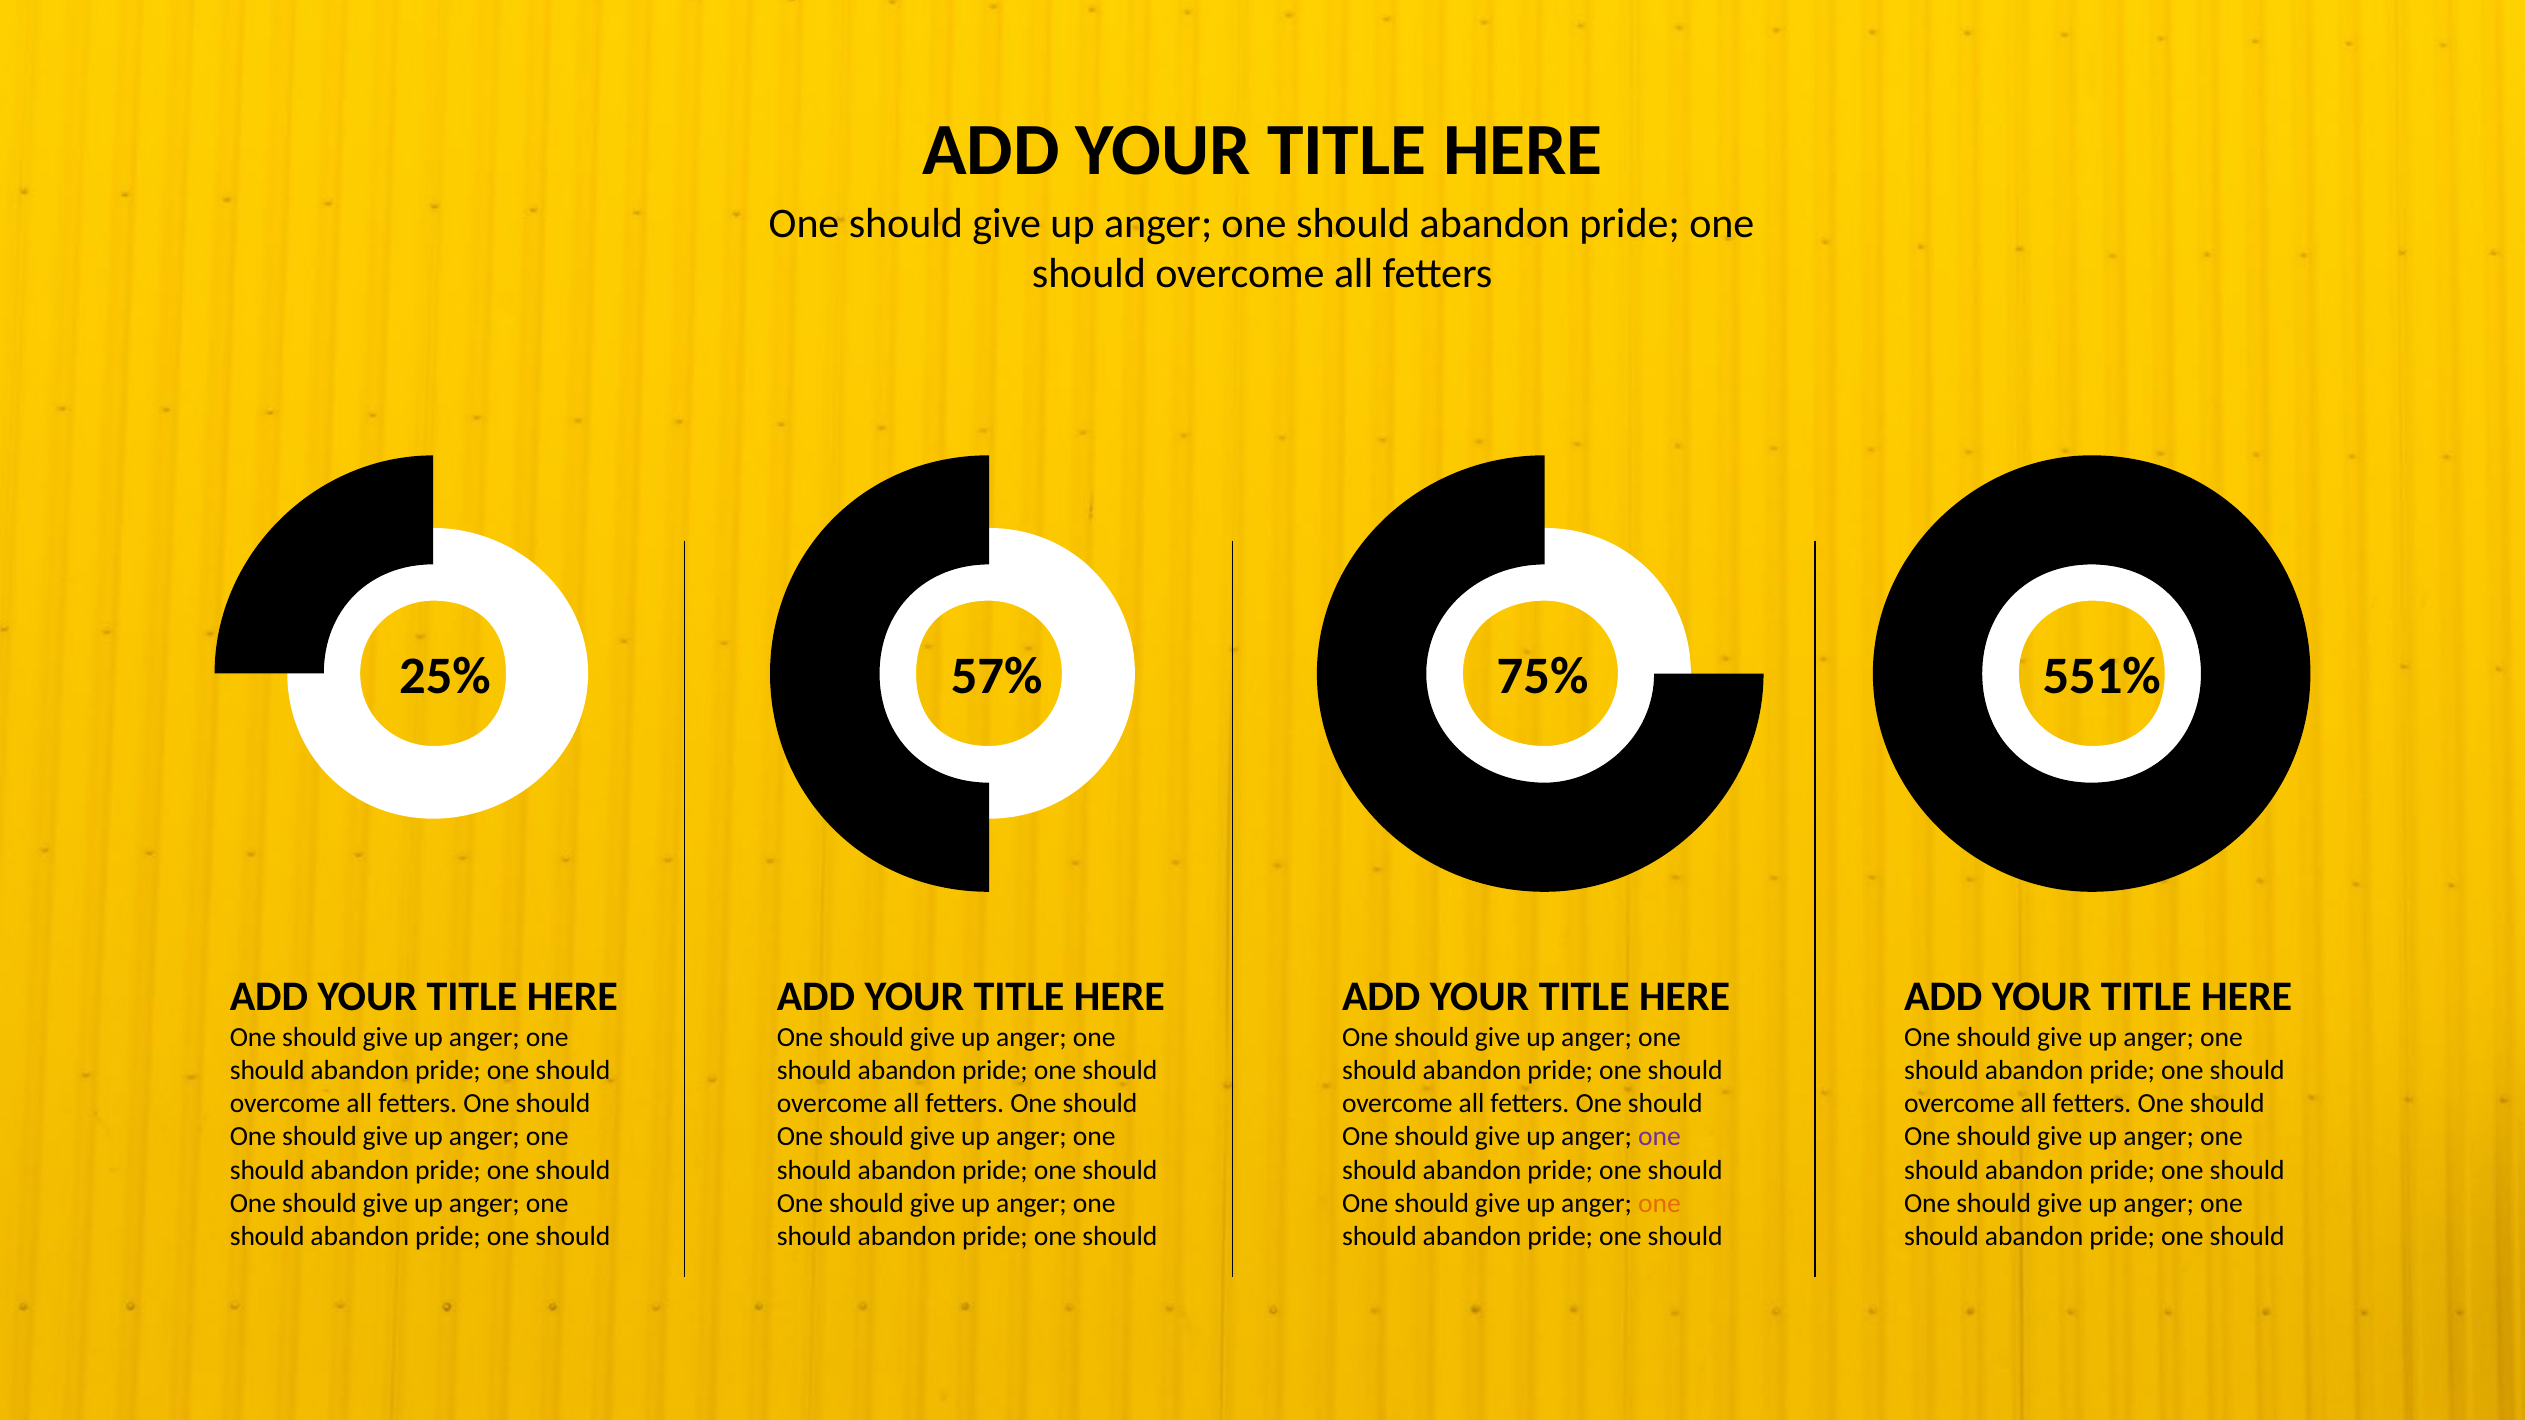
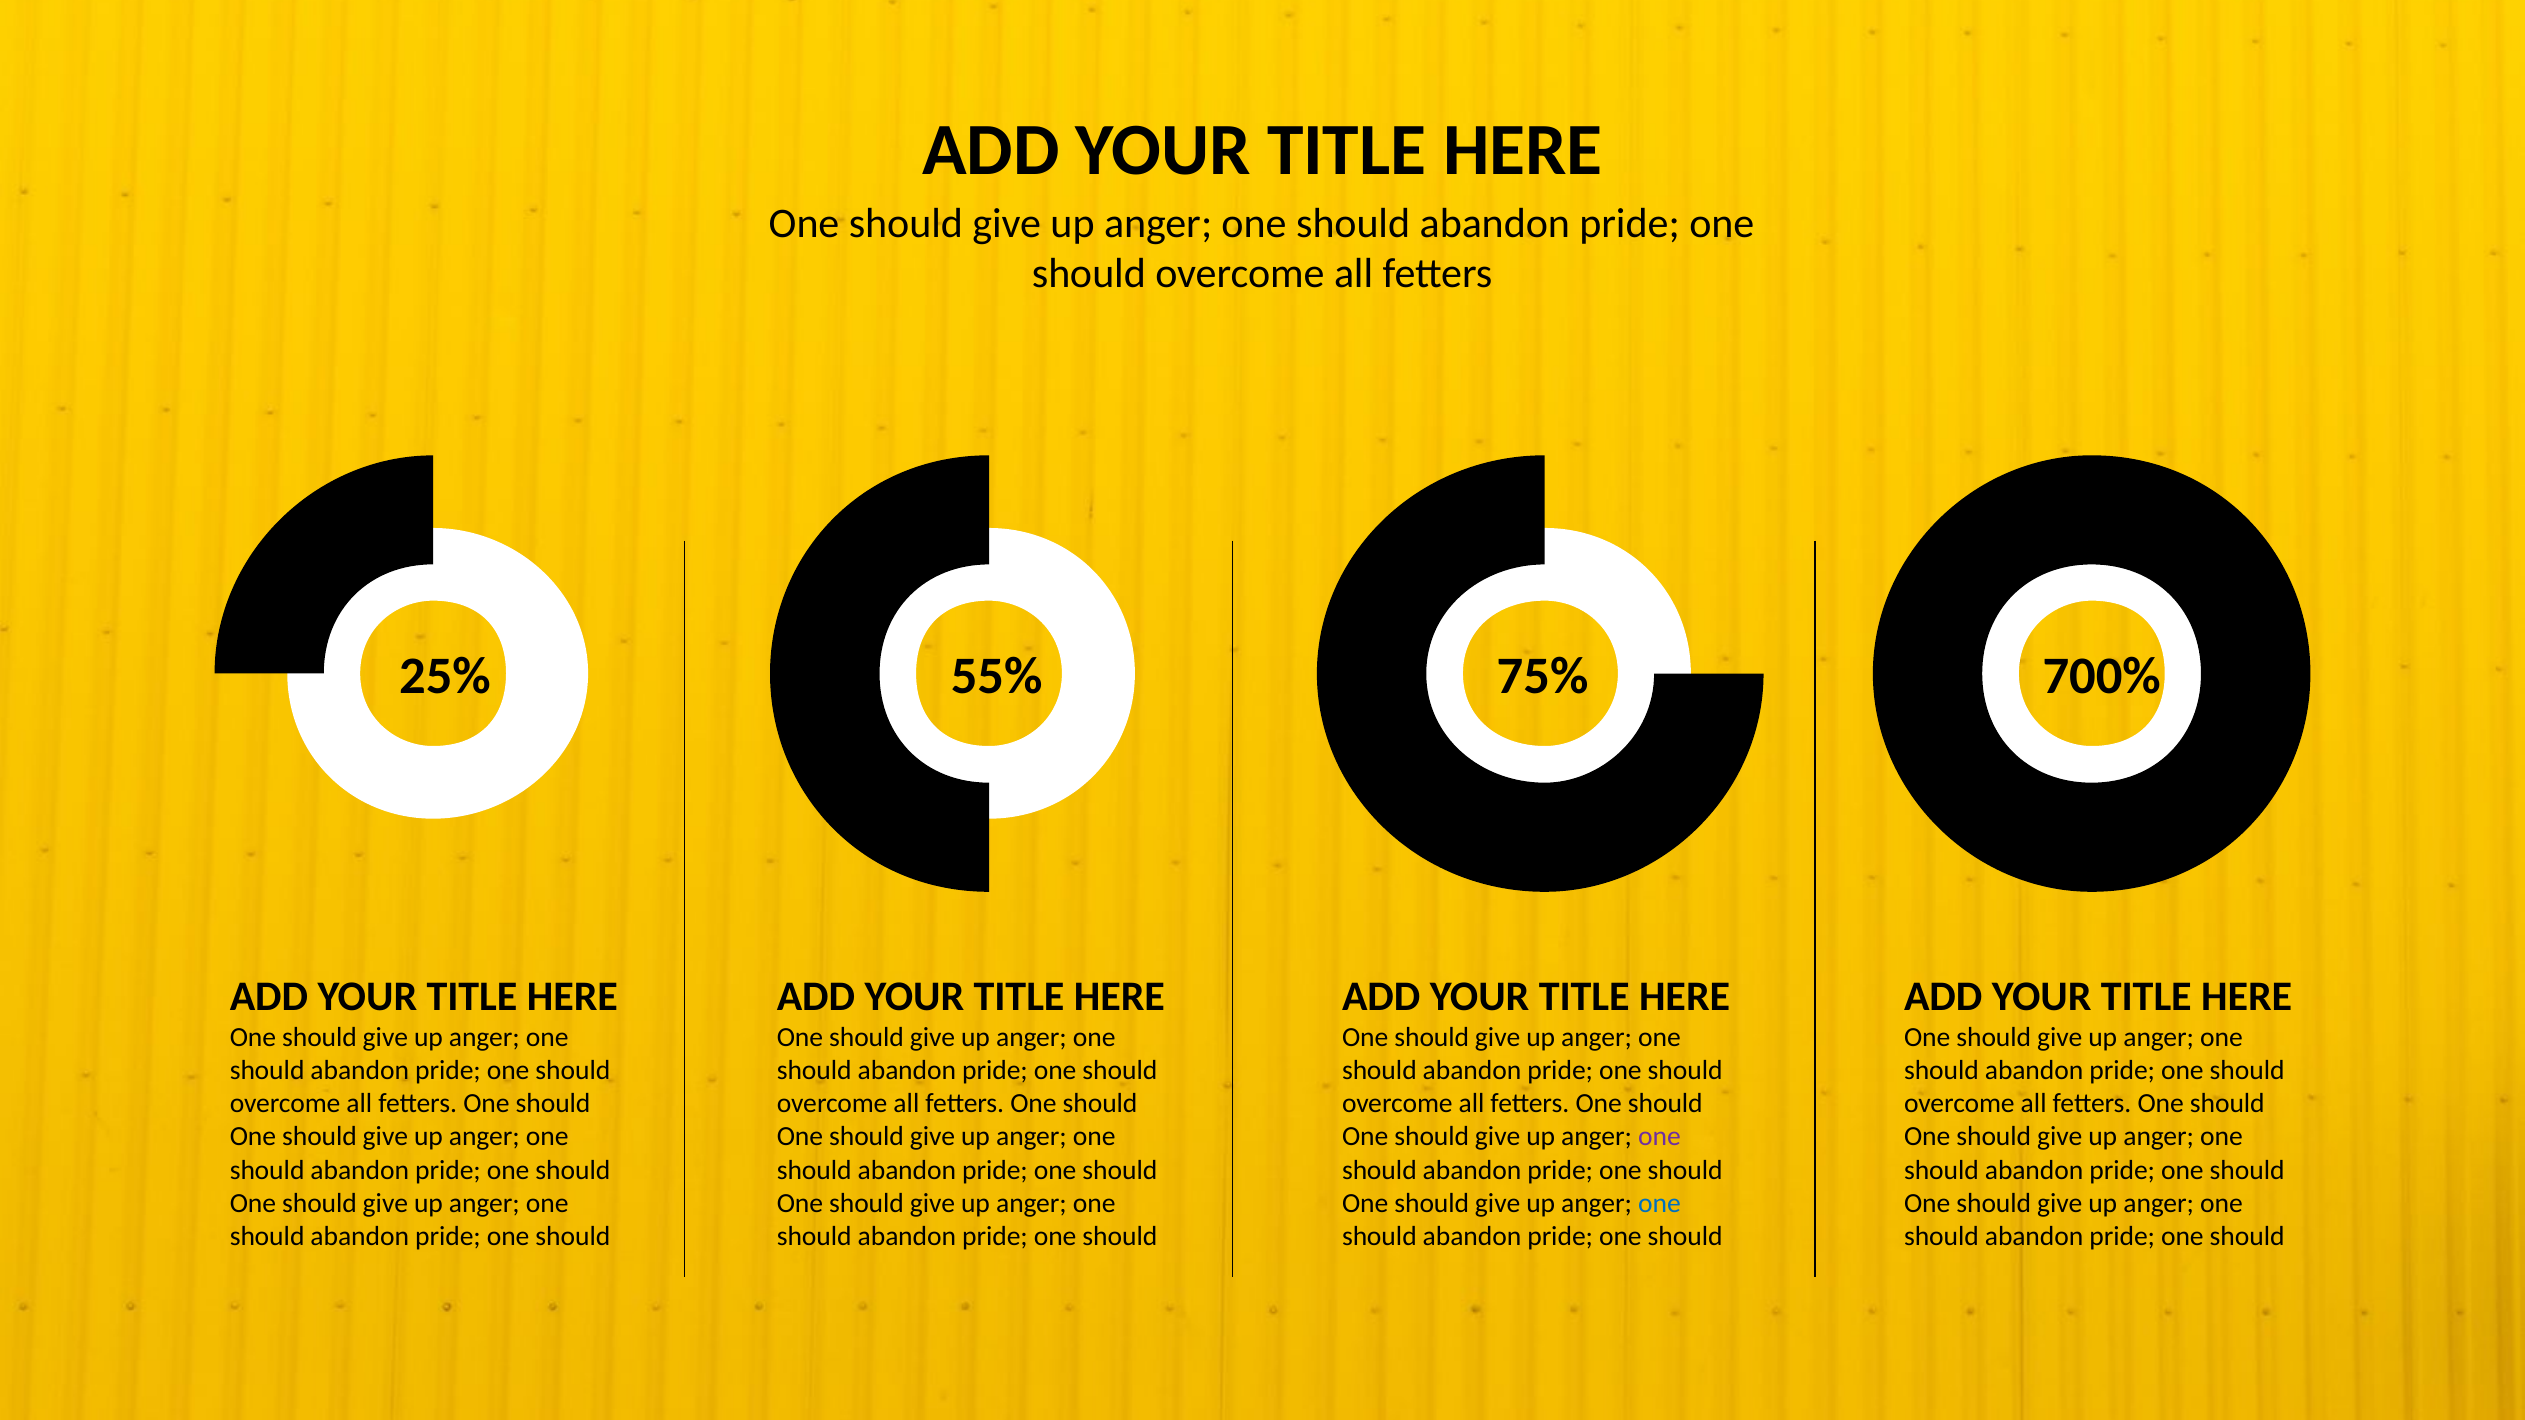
57%: 57% -> 55%
551%: 551% -> 700%
one at (1659, 1203) colour: orange -> blue
